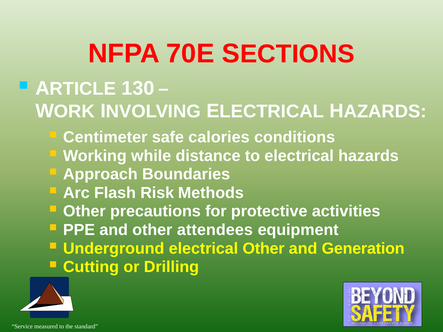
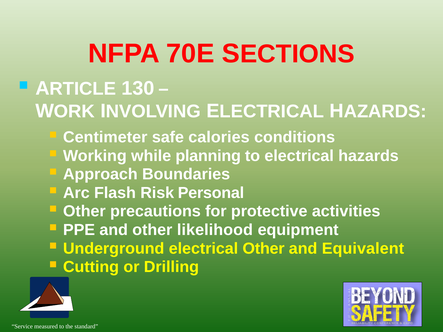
distance: distance -> planning
Methods: Methods -> Personal
attendees: attendees -> likelihood
Generation: Generation -> Equivalent
